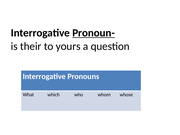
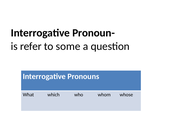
Pronoun- underline: present -> none
their: their -> refer
yours: yours -> some
